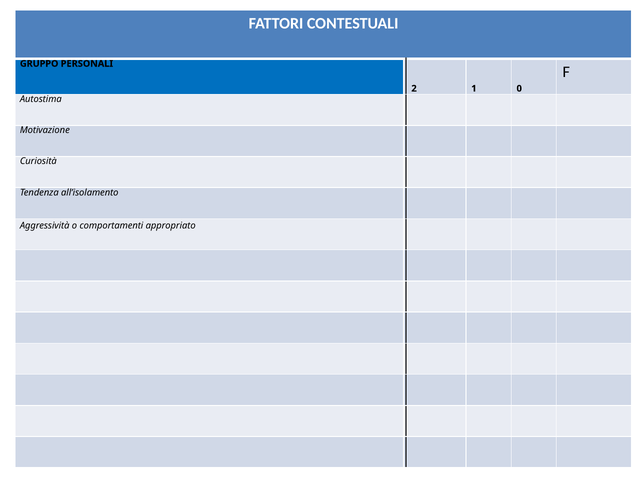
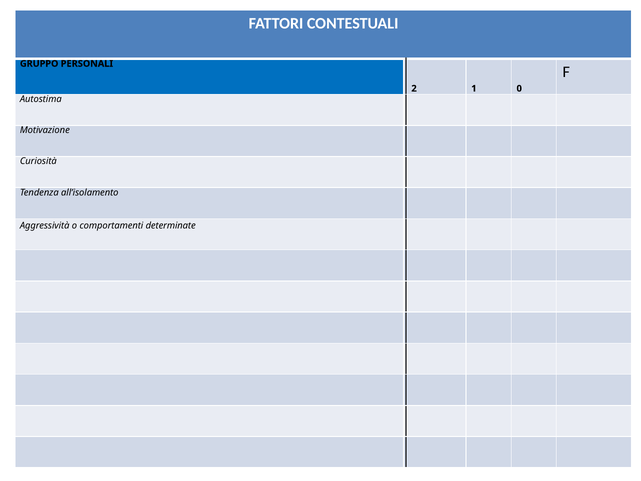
appropriato: appropriato -> determinate
